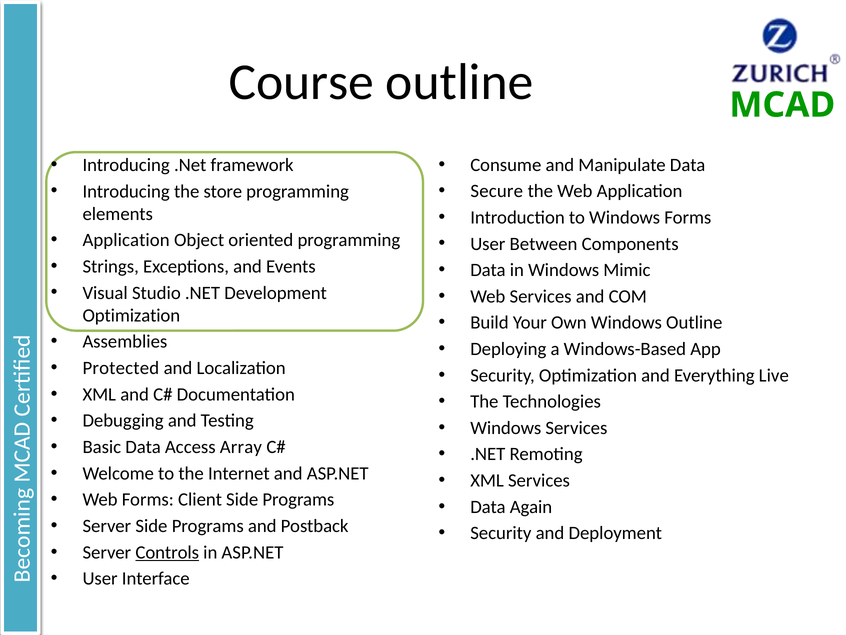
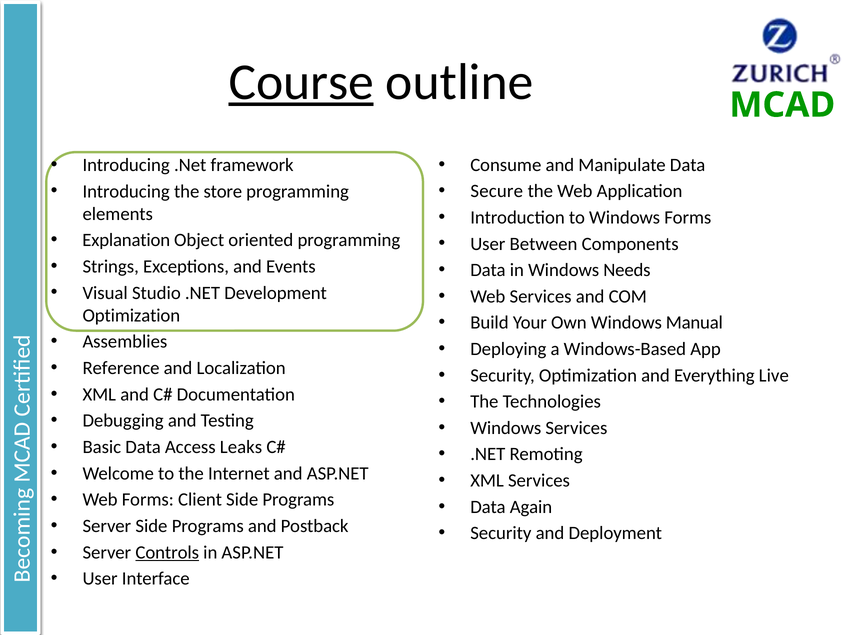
Course underline: none -> present
Application at (126, 240): Application -> Explanation
Mimic: Mimic -> Needs
Windows Outline: Outline -> Manual
Protected: Protected -> Reference
Array: Array -> Leaks
